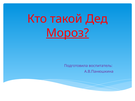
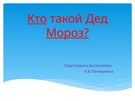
Кто underline: none -> present
